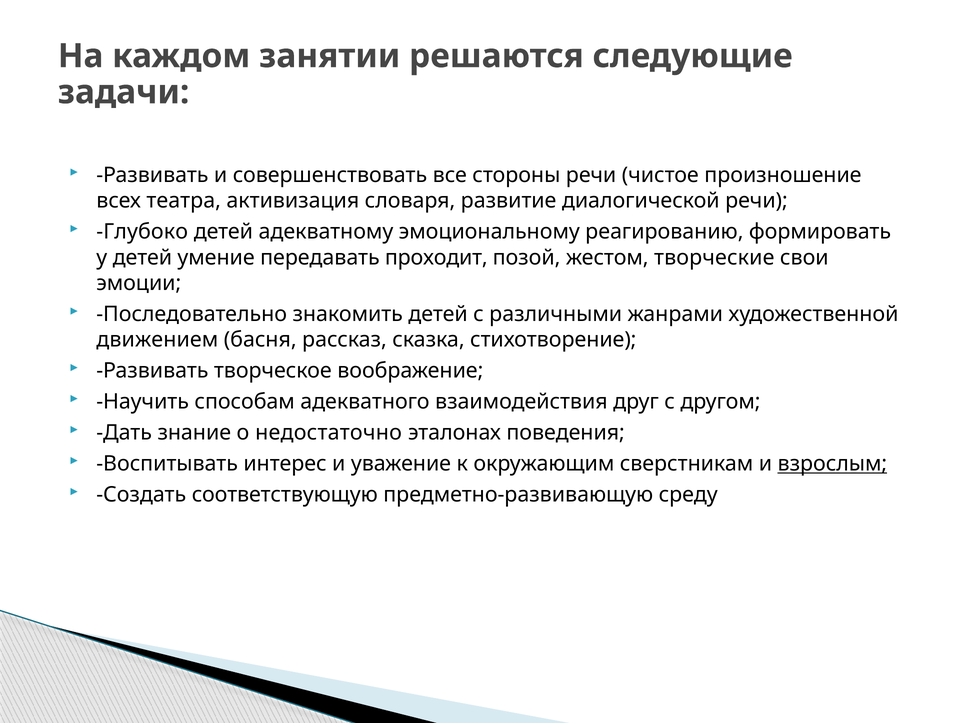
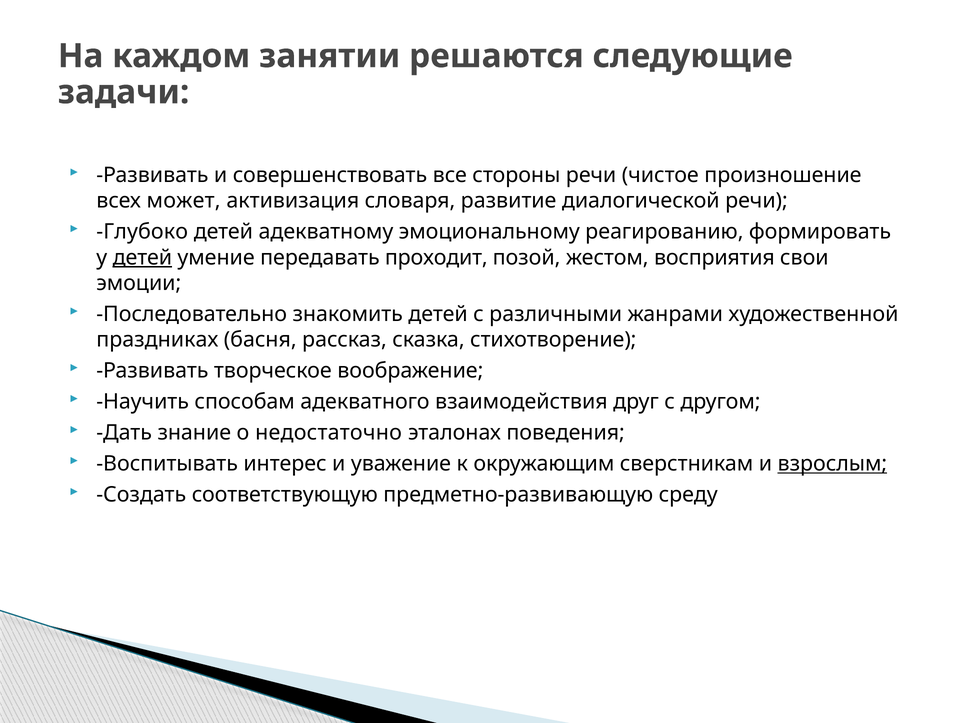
театра: театра -> может
детей at (142, 258) underline: none -> present
творческие: творческие -> восприятия
движением: движением -> праздниках
